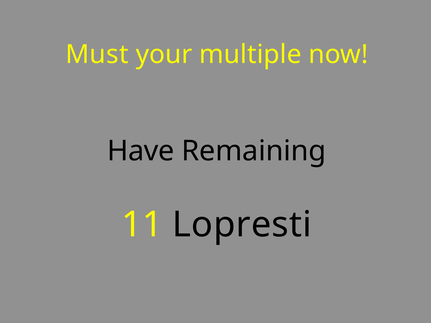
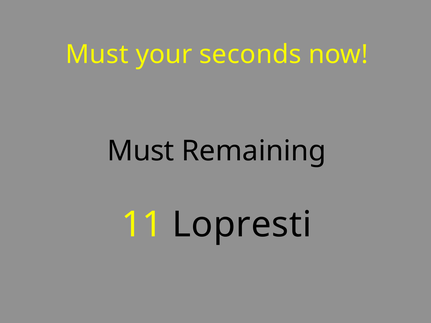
multiple: multiple -> seconds
Have at (141, 151): Have -> Must
